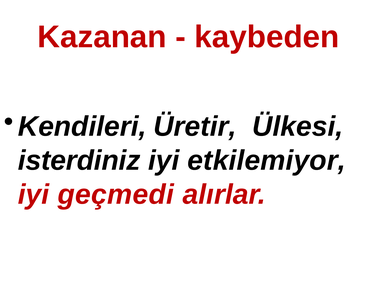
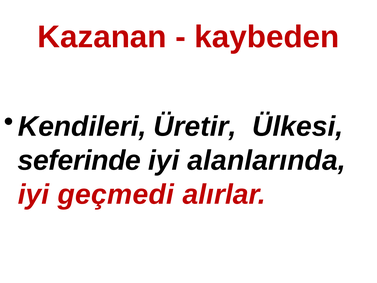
isterdiniz: isterdiniz -> seferinde
etkilemiyor: etkilemiyor -> alanlarında
